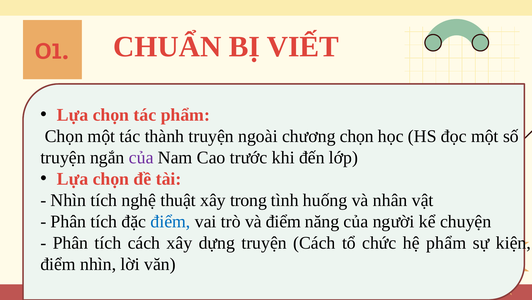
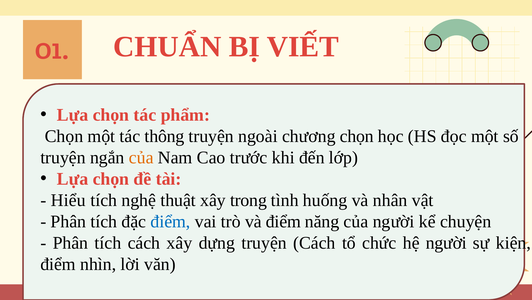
thành: thành -> thông
của at (141, 157) colour: purple -> orange
Nhìn at (68, 200): Nhìn -> Hiểu
hệ phẩm: phẩm -> người
